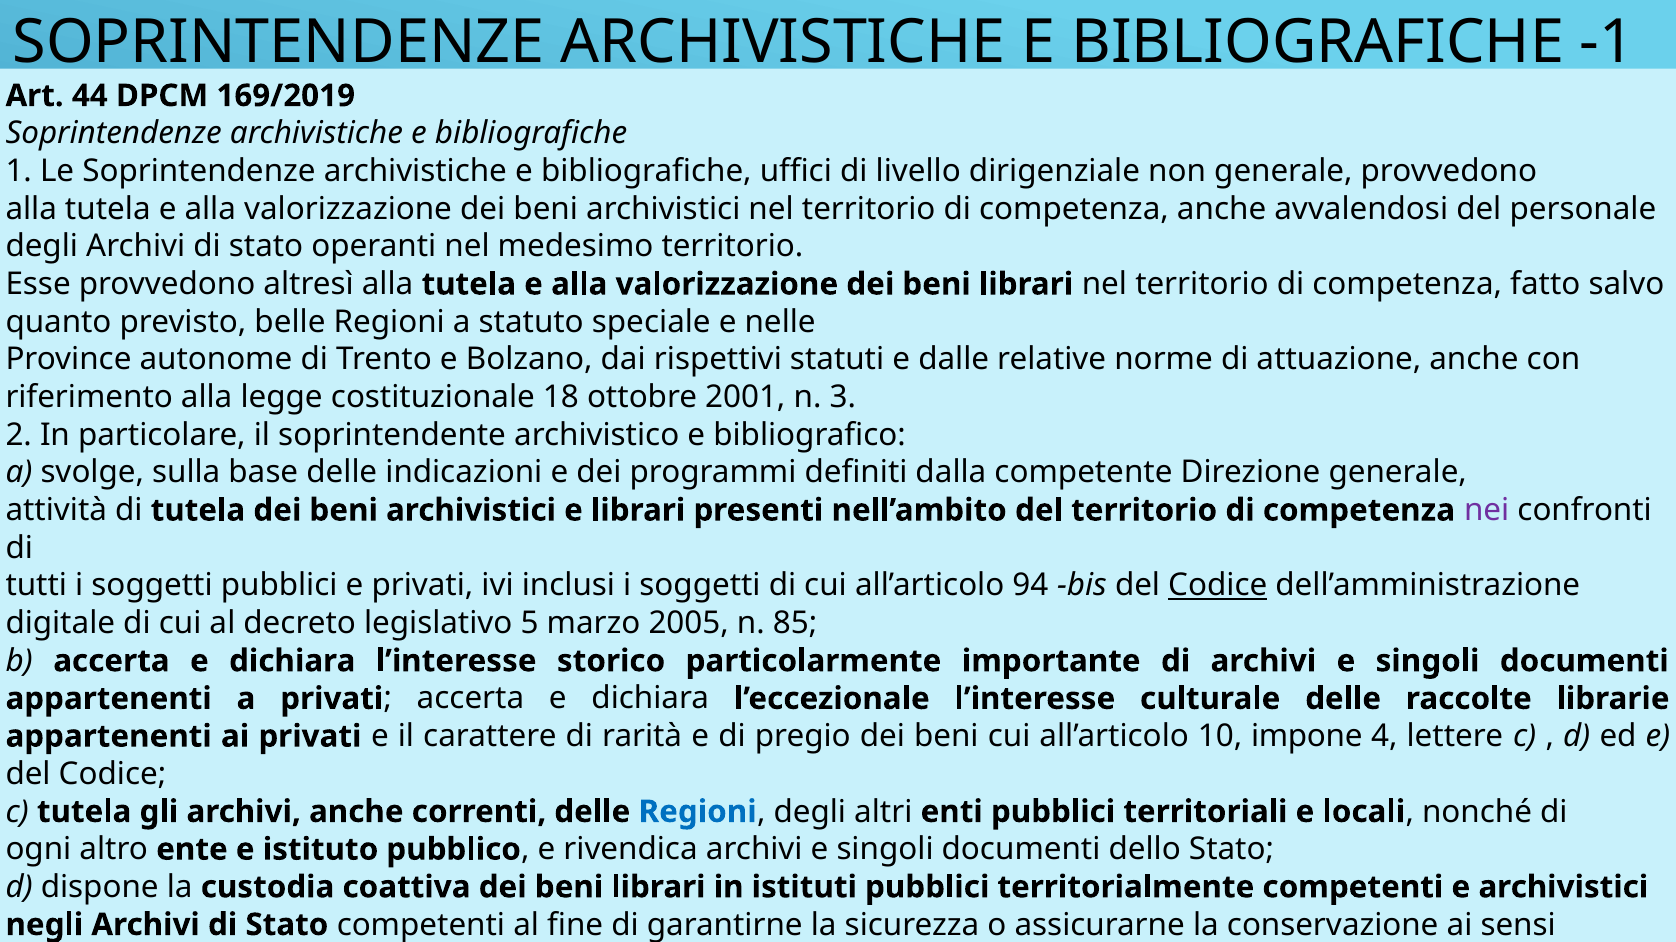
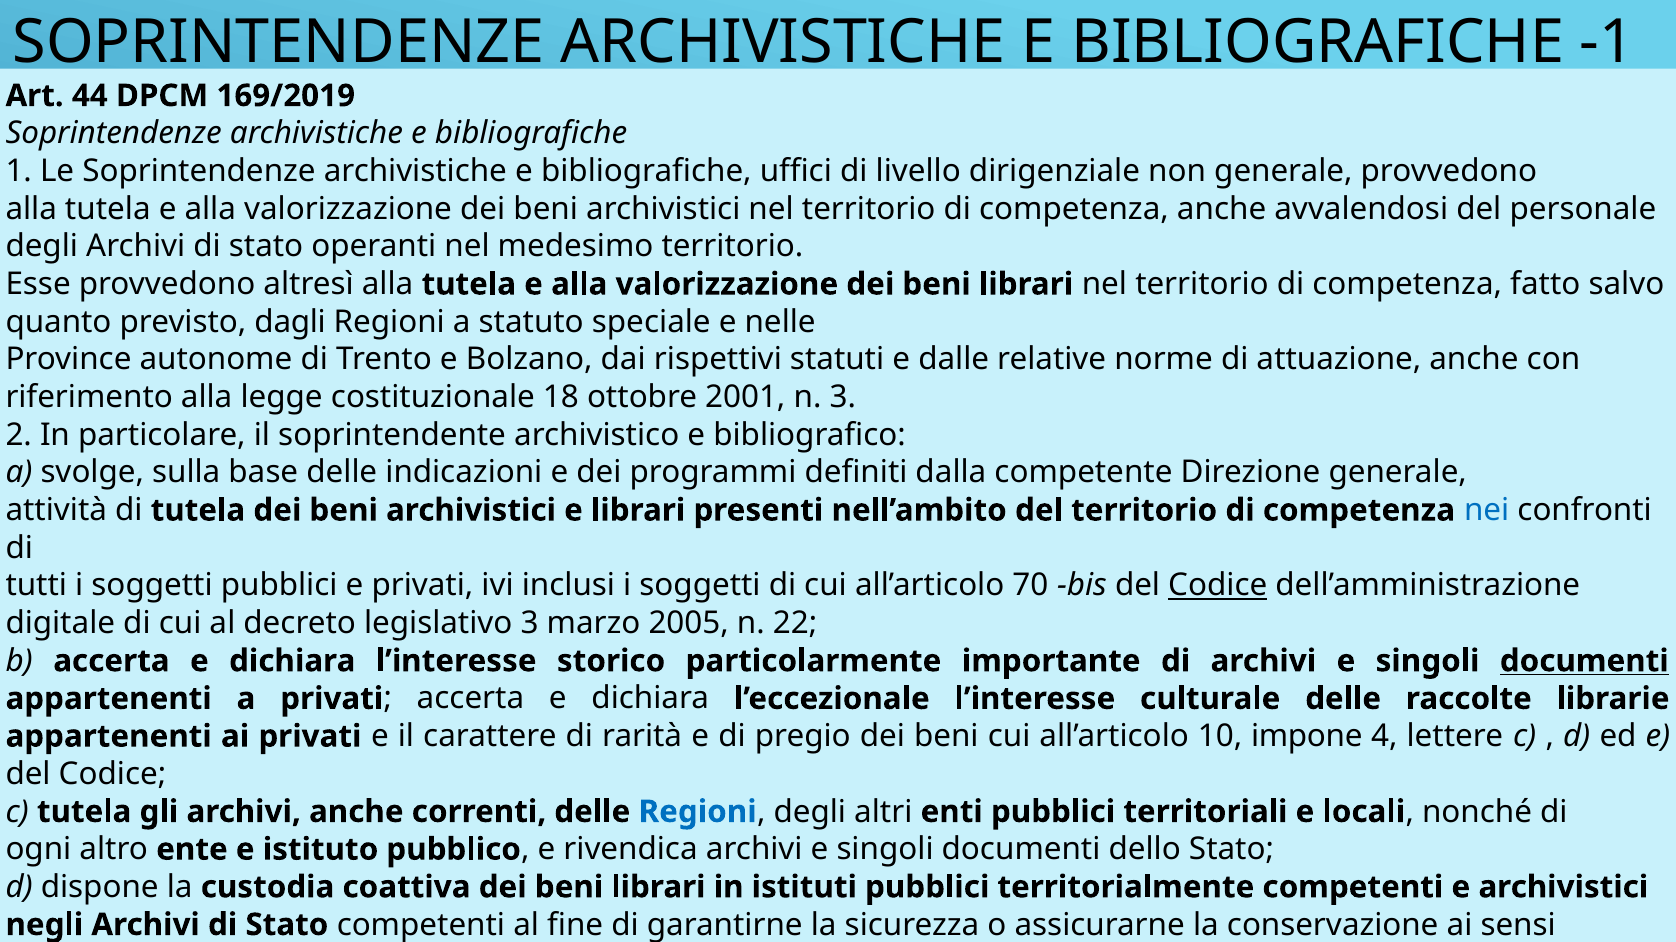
belle: belle -> dagli
nei colour: purple -> blue
94: 94 -> 70
legislativo 5: 5 -> 3
85: 85 -> 22
documenti at (1584, 661) underline: none -> present
